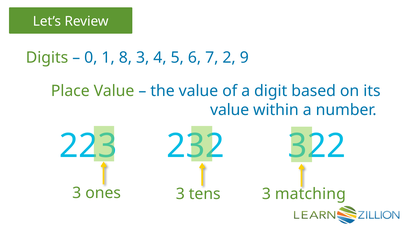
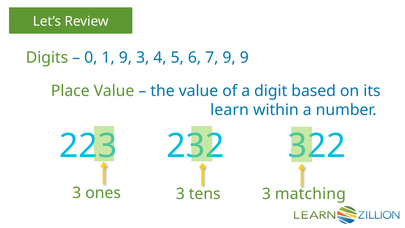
1 8: 8 -> 9
7 2: 2 -> 9
value at (230, 110): value -> learn
